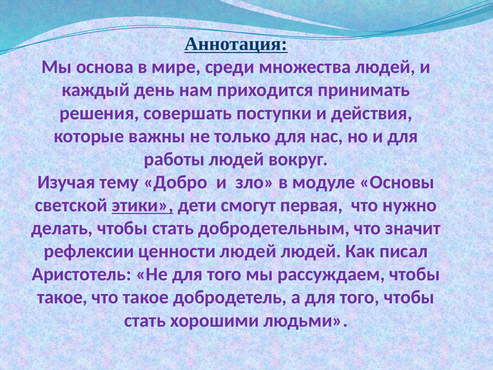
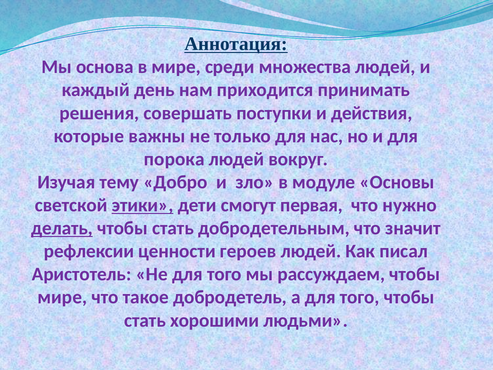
работы: работы -> порока
делать underline: none -> present
ценности людей: людей -> героев
такое at (62, 297): такое -> мире
